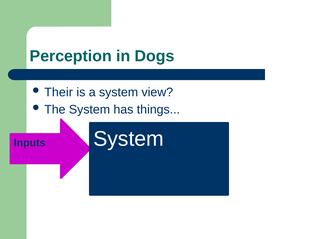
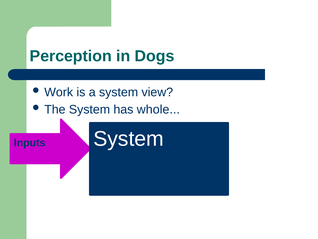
Their: Their -> Work
things: things -> whole
